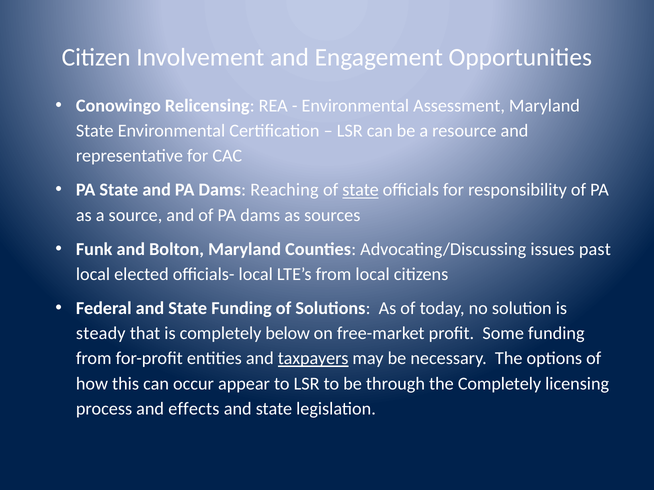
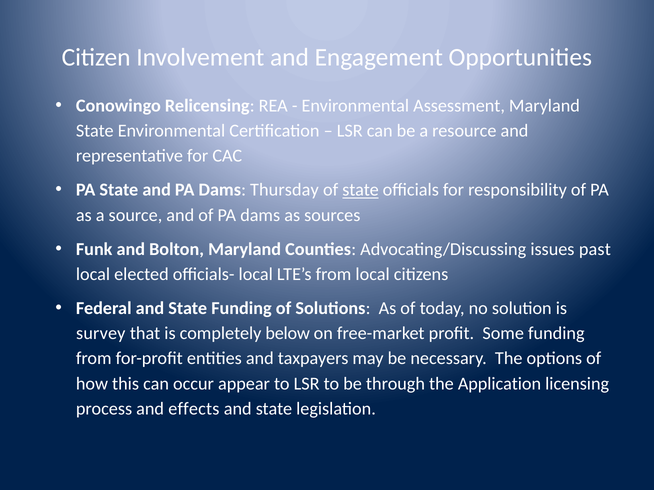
Reaching: Reaching -> Thursday
steady: steady -> survey
taxpayers underline: present -> none
the Completely: Completely -> Application
